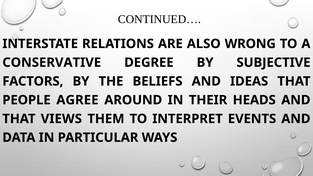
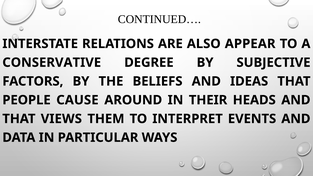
WRONG: WRONG -> APPEAR
AGREE: AGREE -> CAUSE
